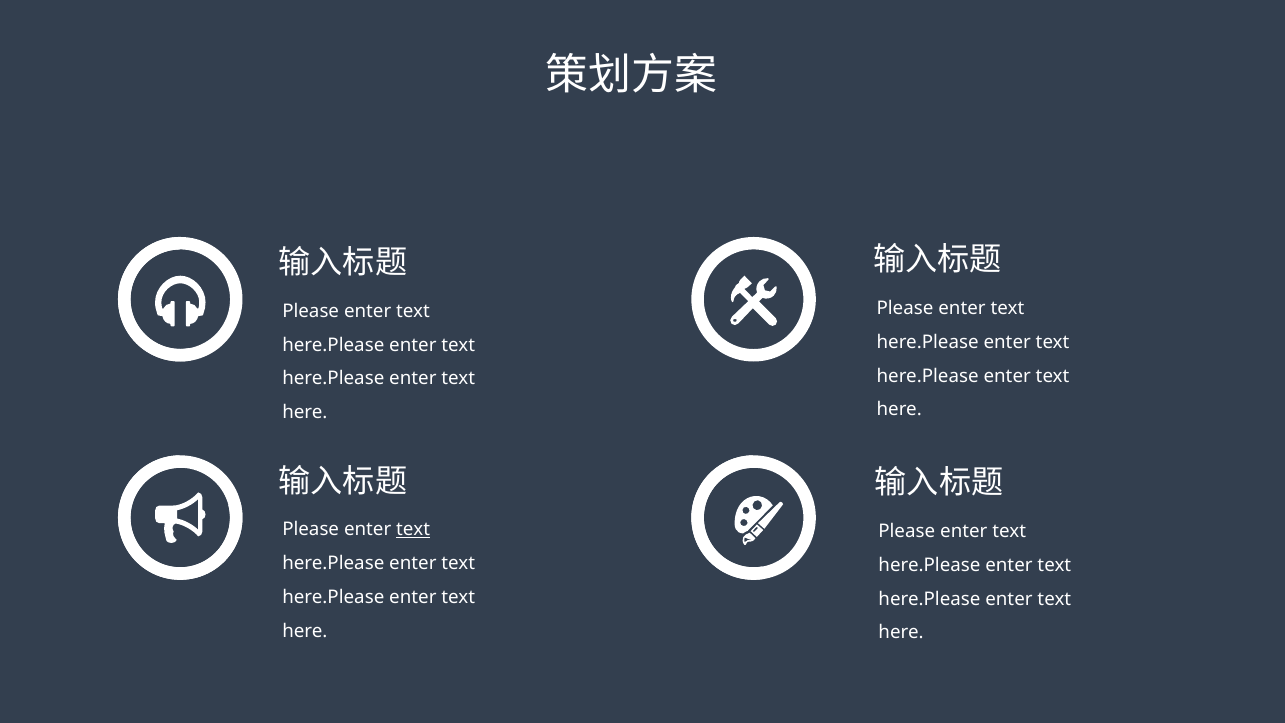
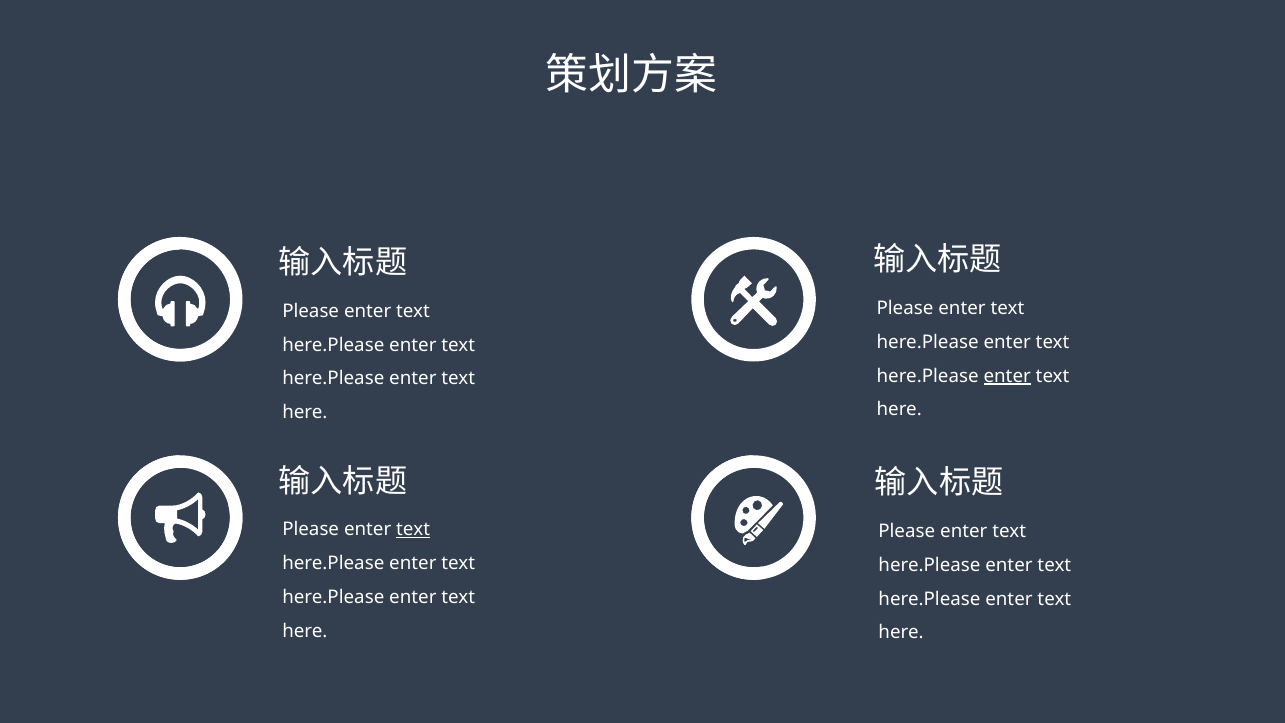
enter at (1007, 376) underline: none -> present
